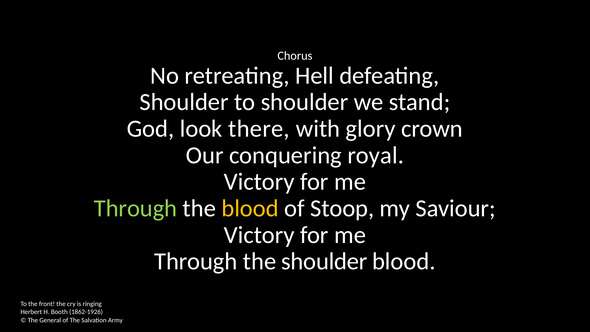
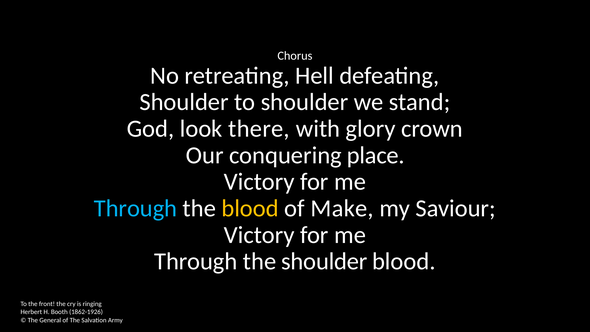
royal: royal -> place
Through at (136, 208) colour: light green -> light blue
Stoop: Stoop -> Make
